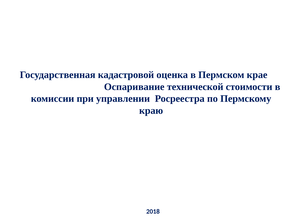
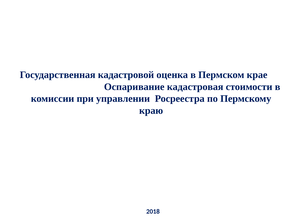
технической: технической -> кадастровая
